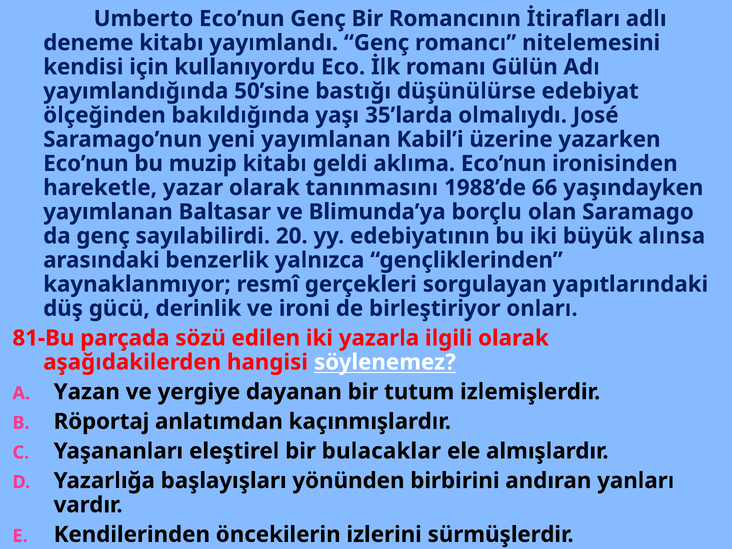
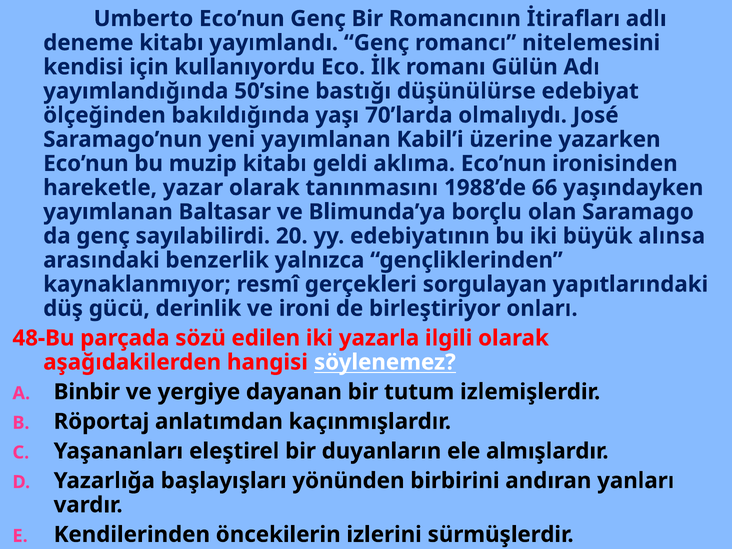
35’larda: 35’larda -> 70’larda
81-Bu: 81-Bu -> 48-Bu
Yazan: Yazan -> Binbir
bulacaklar: bulacaklar -> duyanların
